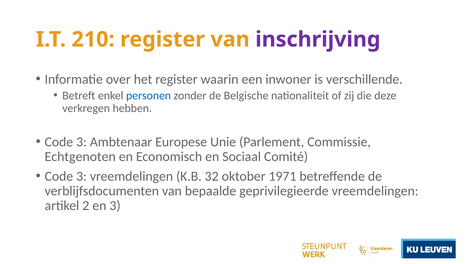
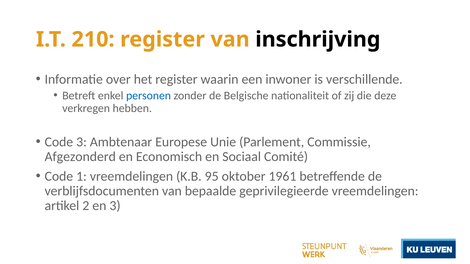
inschrijving colour: purple -> black
Echtgenoten: Echtgenoten -> Afgezonderd
3 at (82, 177): 3 -> 1
32: 32 -> 95
1971: 1971 -> 1961
